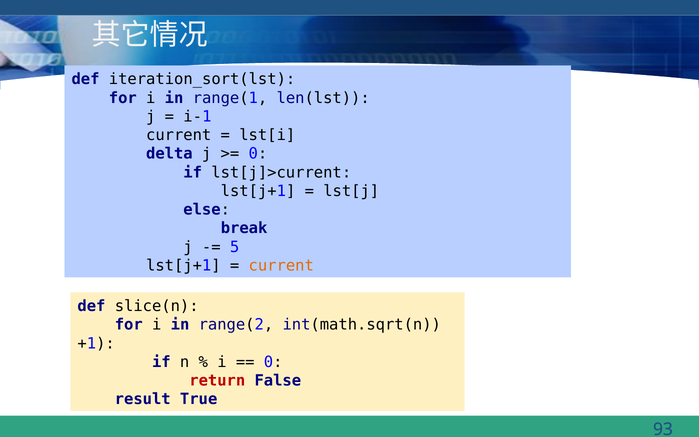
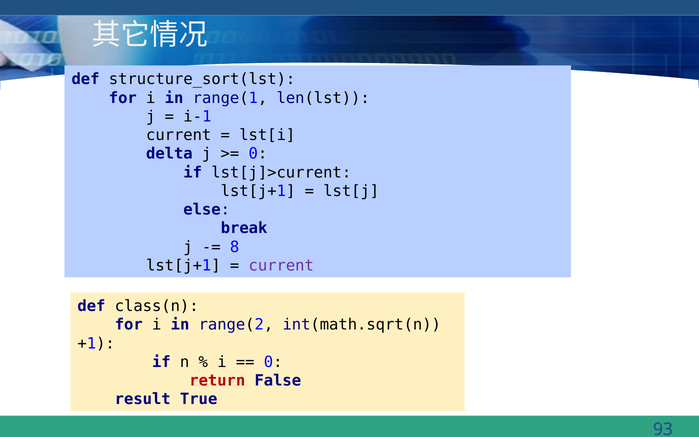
iteration_sort(lst: iteration_sort(lst -> structure_sort(lst
5: 5 -> 8
current at (281, 266) colour: orange -> purple
slice(n: slice(n -> class(n
